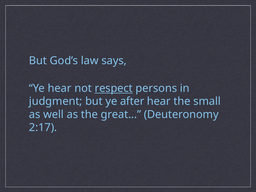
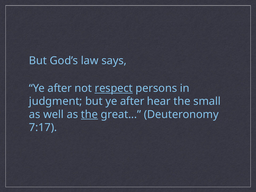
hear at (60, 88): hear -> after
the at (89, 114) underline: none -> present
2:17: 2:17 -> 7:17
